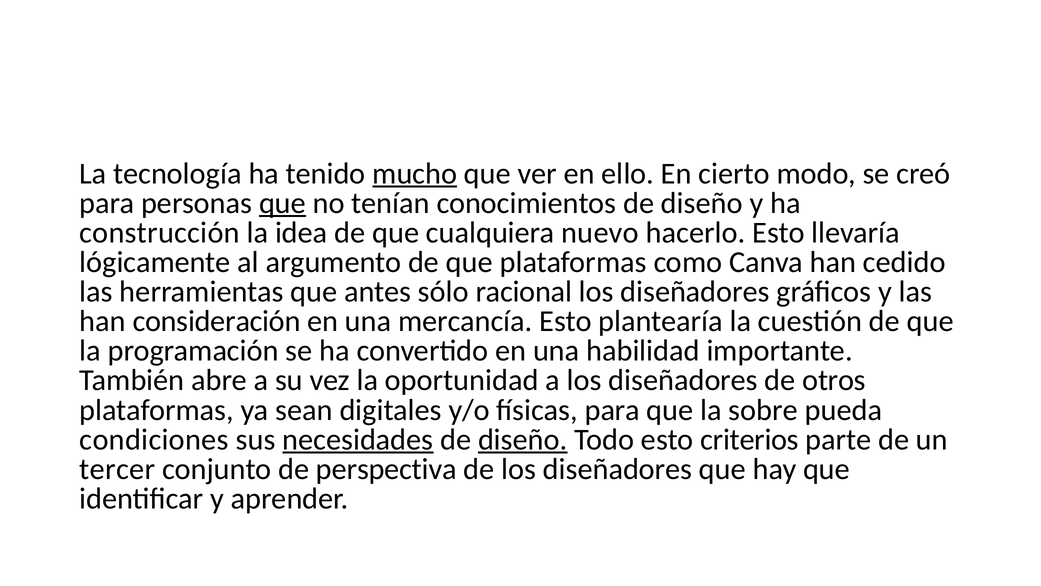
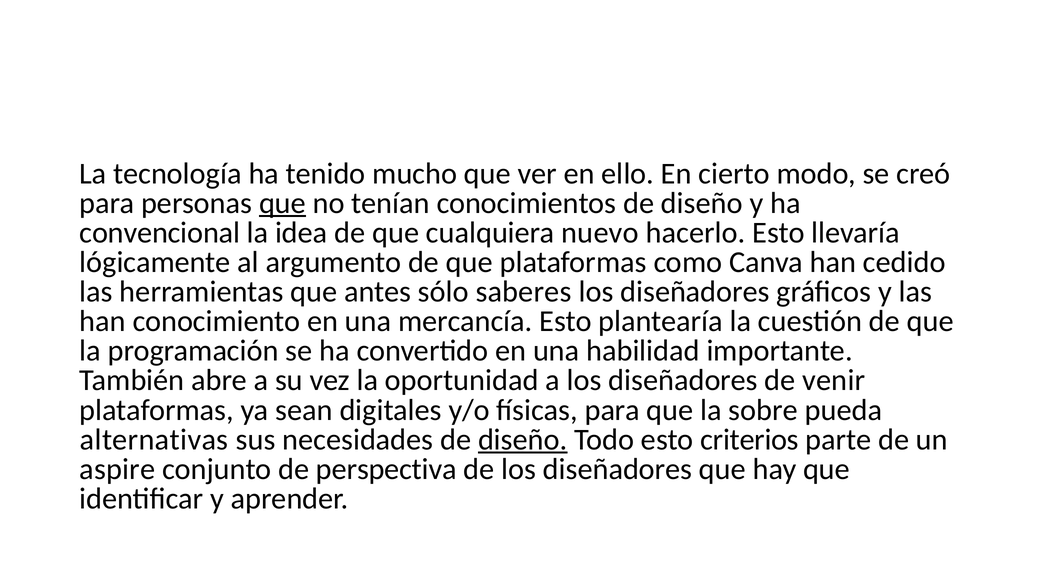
mucho underline: present -> none
construcción: construcción -> convencional
racional: racional -> saberes
consideración: consideración -> conocimiento
otros: otros -> venir
condiciones: condiciones -> alternativas
necesidades underline: present -> none
tercer: tercer -> aspire
